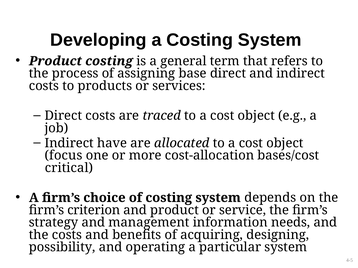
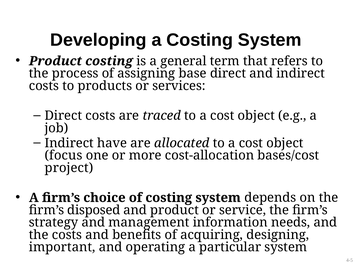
critical: critical -> project
criterion: criterion -> disposed
possibility: possibility -> important
